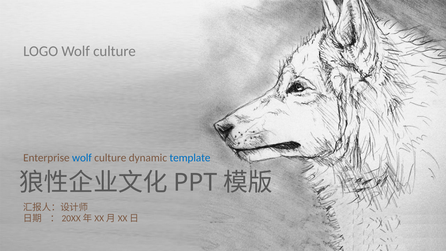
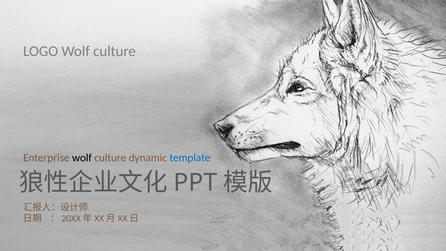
wolf at (82, 158) colour: blue -> black
